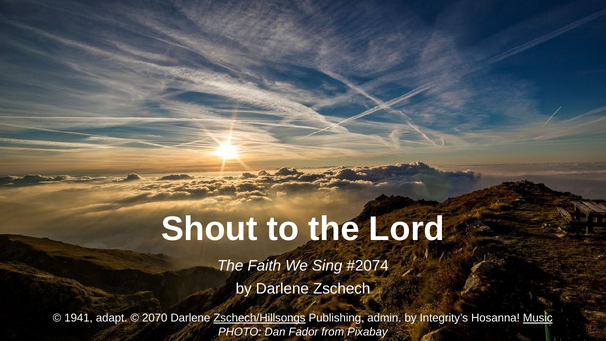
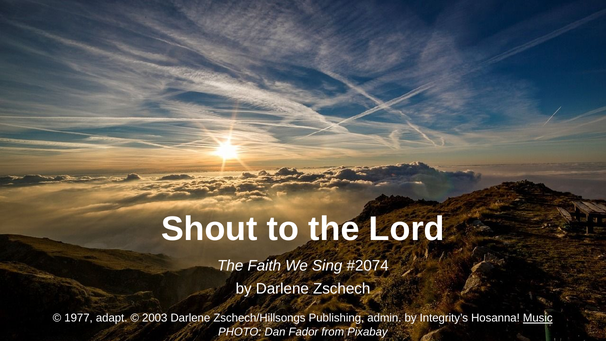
1941: 1941 -> 1977
2070: 2070 -> 2003
Zschech/Hillsongs underline: present -> none
